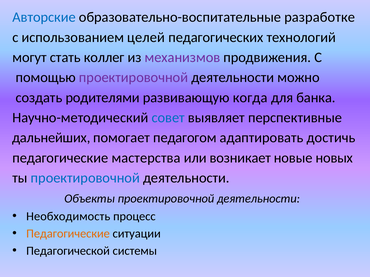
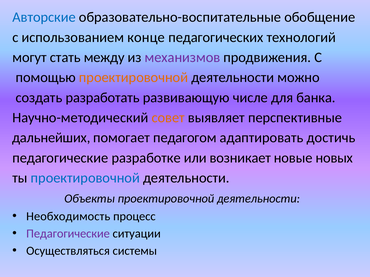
разработке: разработке -> обобщение
целей: целей -> конце
коллег: коллег -> между
проектировочной at (134, 78) colour: purple -> orange
родителями: родителями -> разработать
когда: когда -> числе
совет colour: blue -> orange
мастерства: мастерства -> разработке
Педагогические at (68, 234) colour: orange -> purple
Педагогической: Педагогической -> Осуществляться
